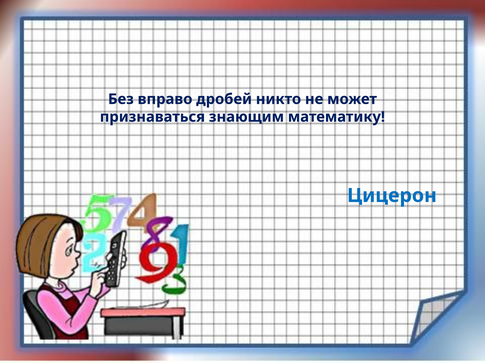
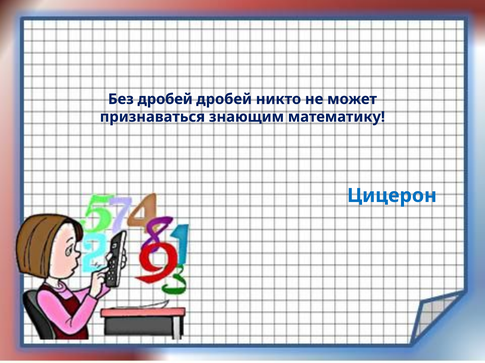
Без вправо: вправо -> дробей
